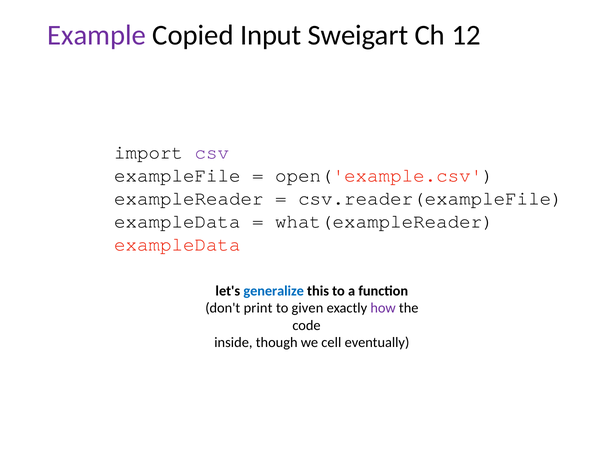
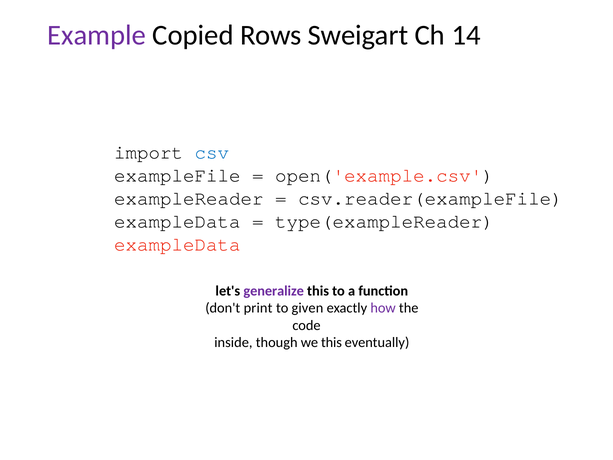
Input: Input -> Rows
12: 12 -> 14
csv colour: purple -> blue
what(exampleReader: what(exampleReader -> type(exampleReader
generalize colour: blue -> purple
we cell: cell -> this
